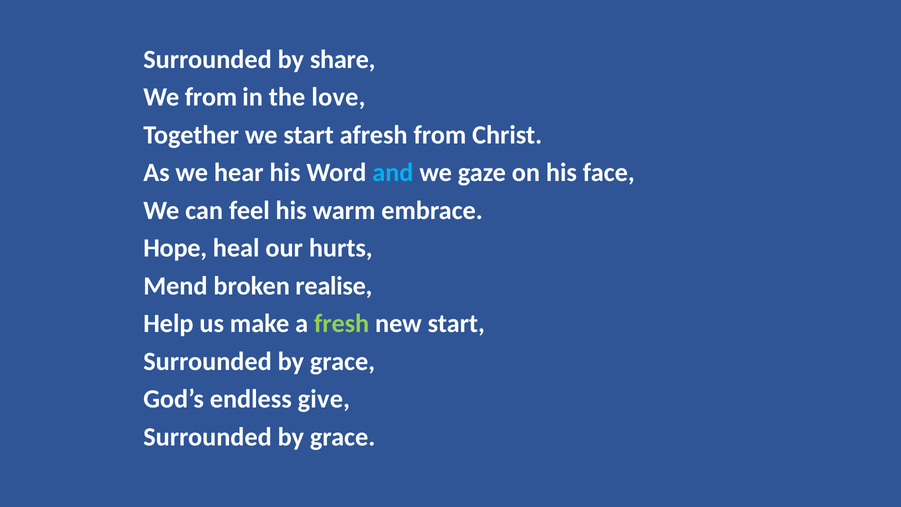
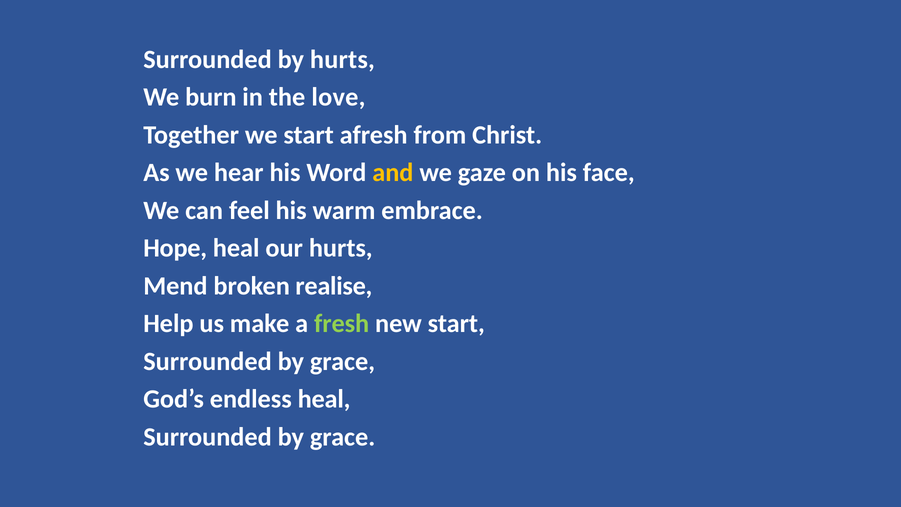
by share: share -> hurts
We from: from -> burn
and colour: light blue -> yellow
endless give: give -> heal
